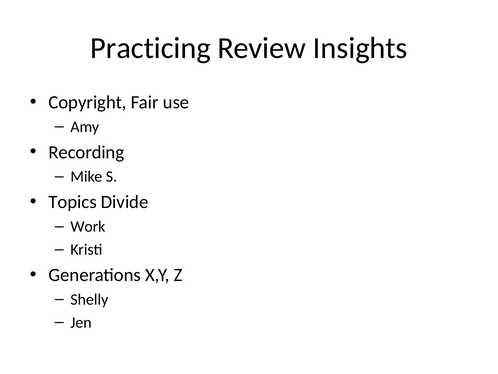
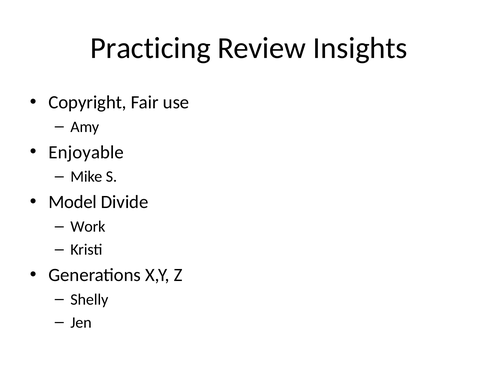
Recording: Recording -> Enjoyable
Topics: Topics -> Model
